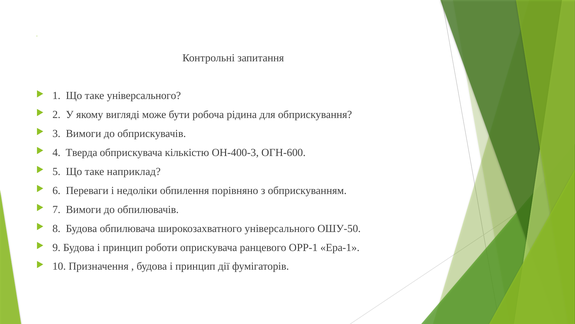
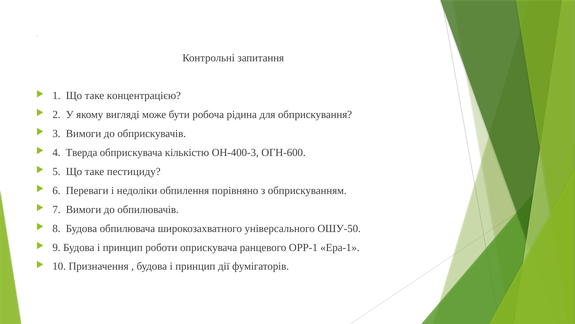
таке універсального: універсального -> концентрацією
наприклад: наприклад -> пестициду
